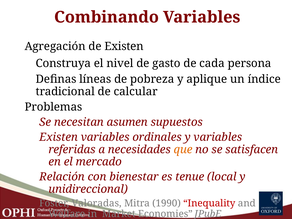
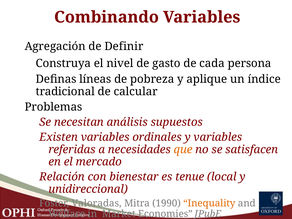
de Existen: Existen -> Definir
asumen: asumen -> análisis
Inequality colour: red -> orange
